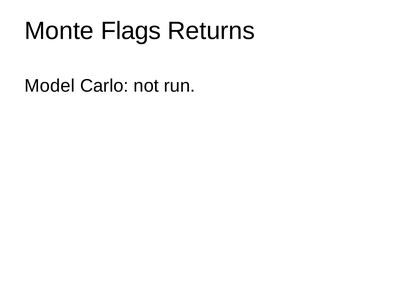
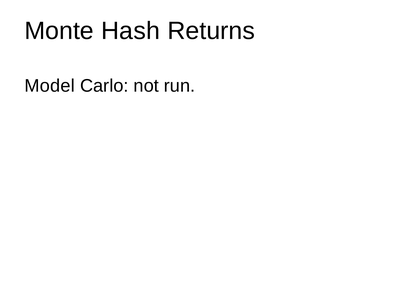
Flags: Flags -> Hash
